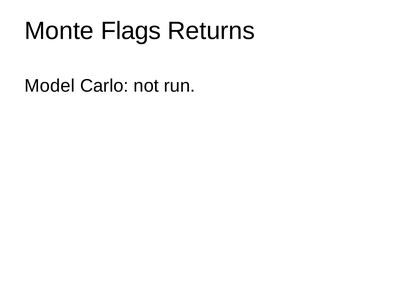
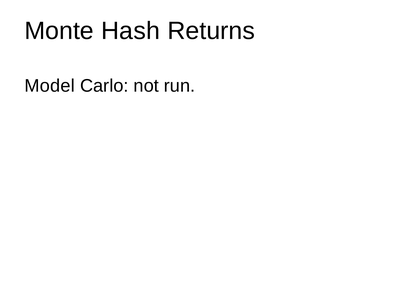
Flags: Flags -> Hash
